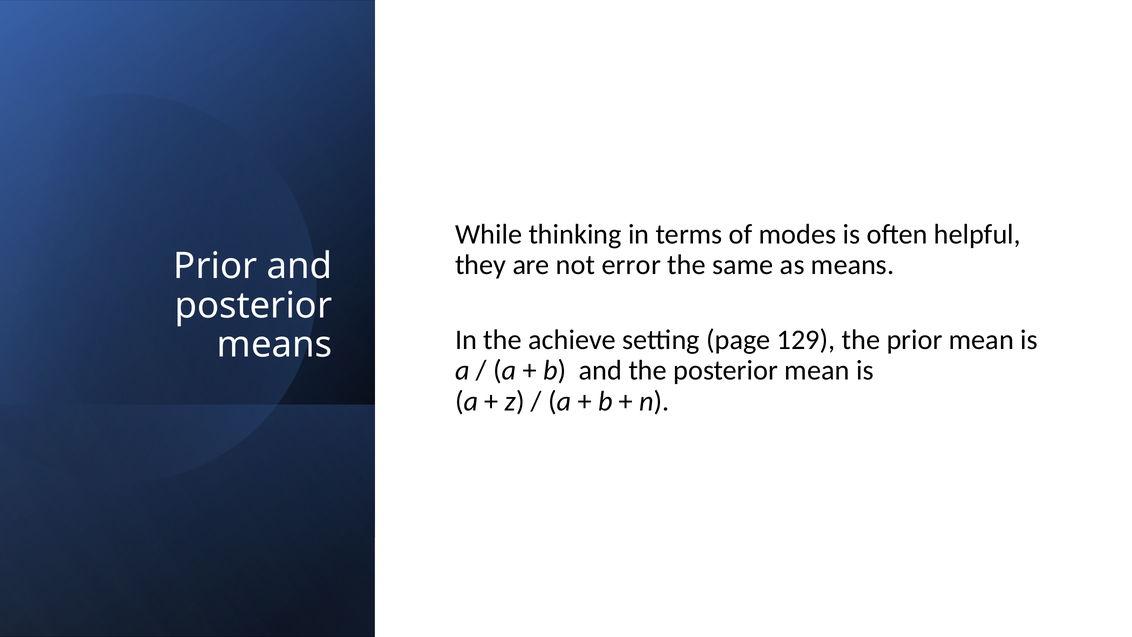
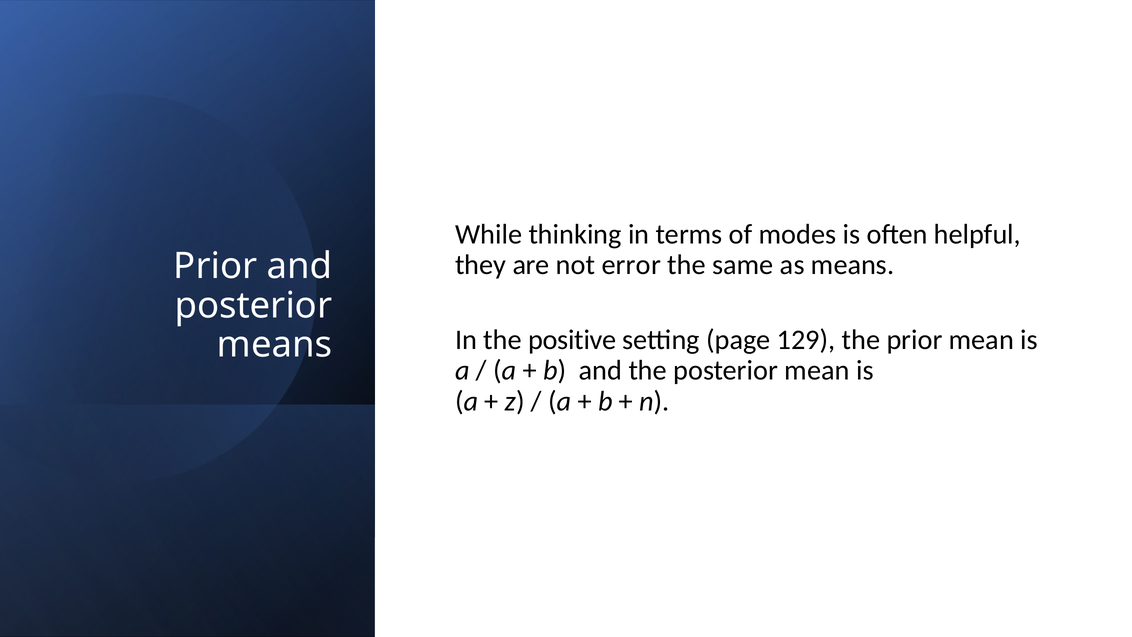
achieve: achieve -> positive
